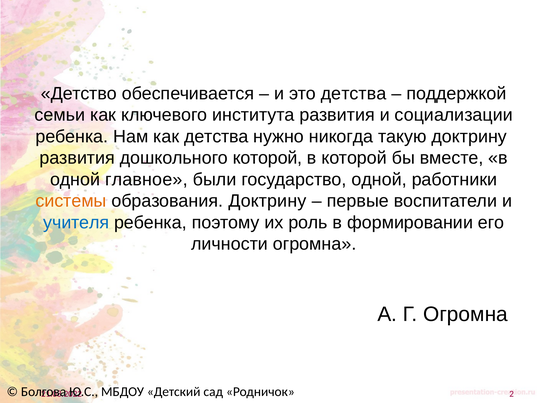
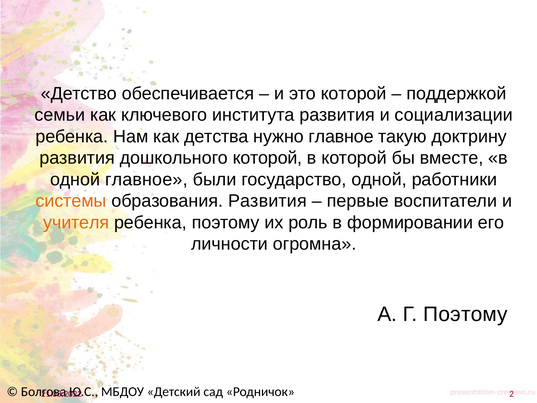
это детства: детства -> которой
нужно никогда: никогда -> главное
образования Доктрину: Доктрину -> Развития
учителя colour: blue -> orange
Г Огромна: Огромна -> Поэтому
